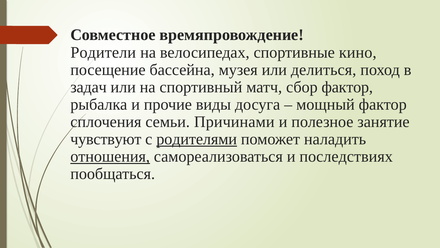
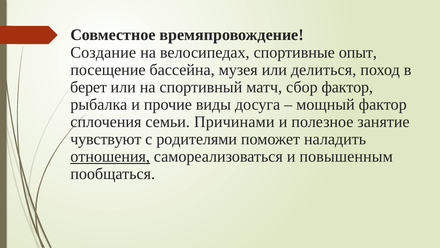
Родители: Родители -> Создание
кино: кино -> опыт
задач: задач -> берет
родителями underline: present -> none
последствиях: последствиях -> повышенным
